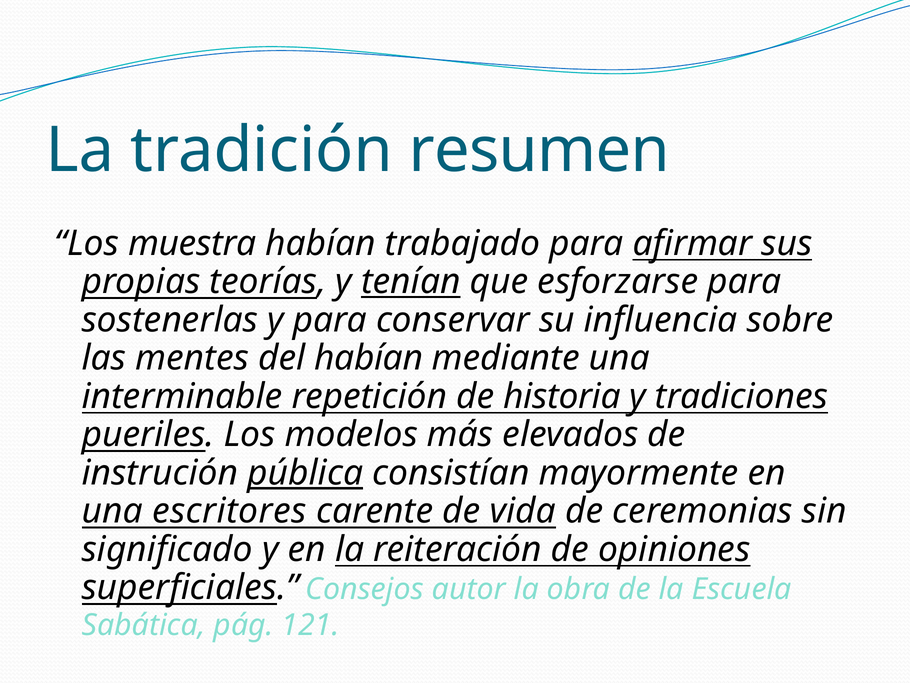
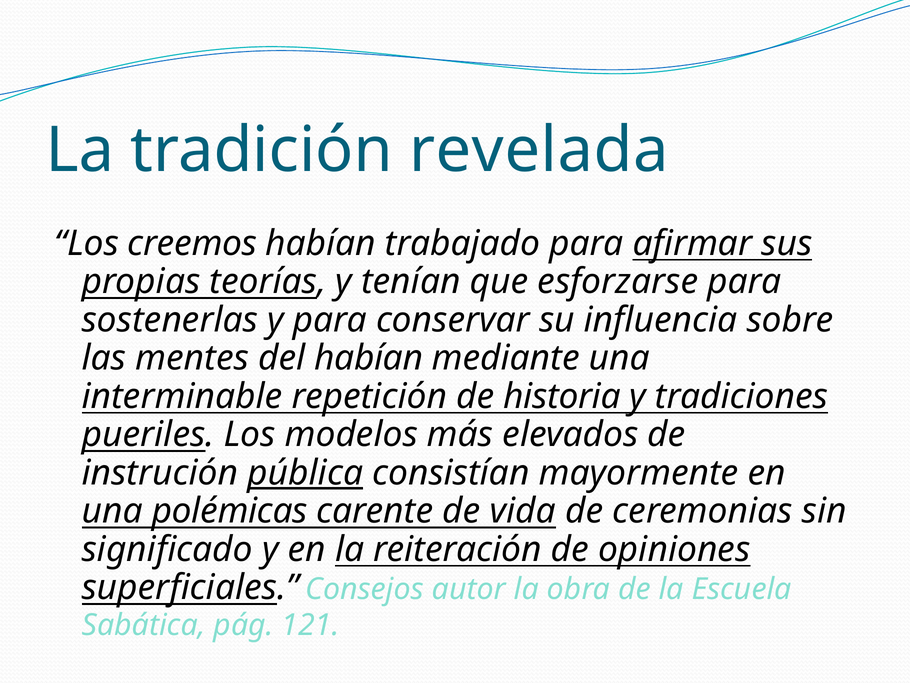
resumen: resumen -> revelada
muestra: muestra -> creemos
tenían underline: present -> none
escritores: escritores -> polémicas
